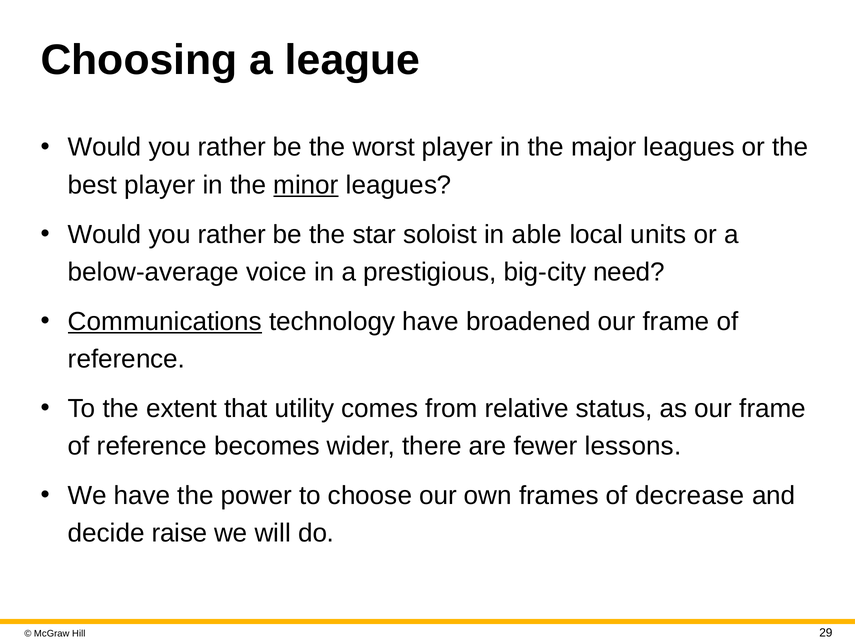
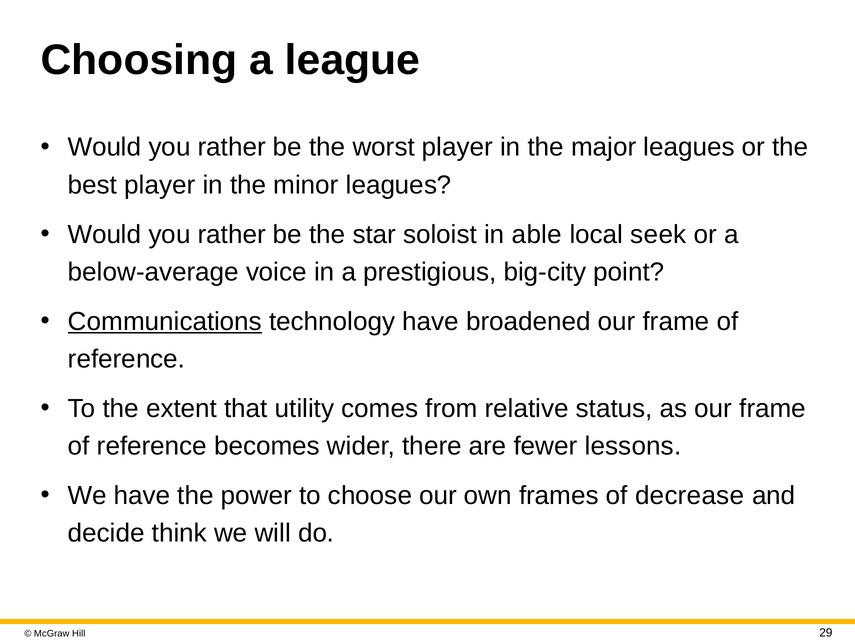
minor underline: present -> none
units: units -> seek
need: need -> point
raise: raise -> think
